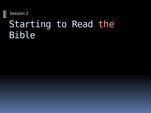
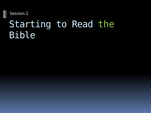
the colour: pink -> light green
